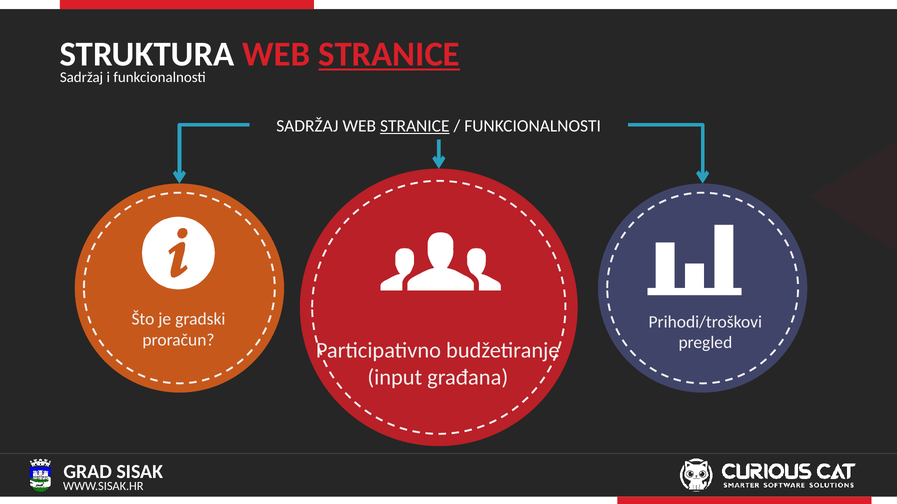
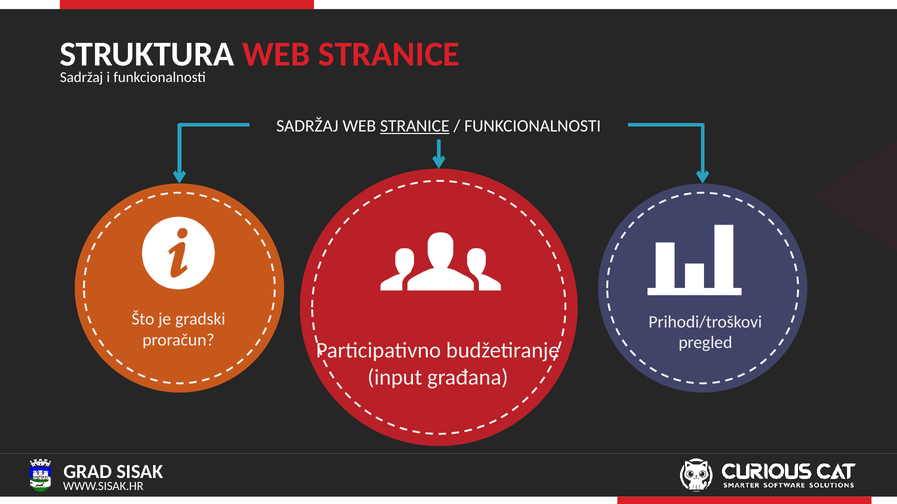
STRANICE at (389, 54) underline: present -> none
